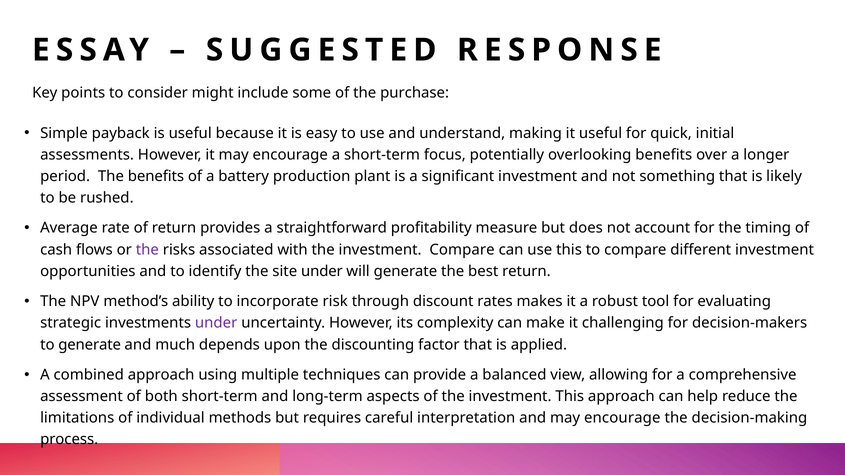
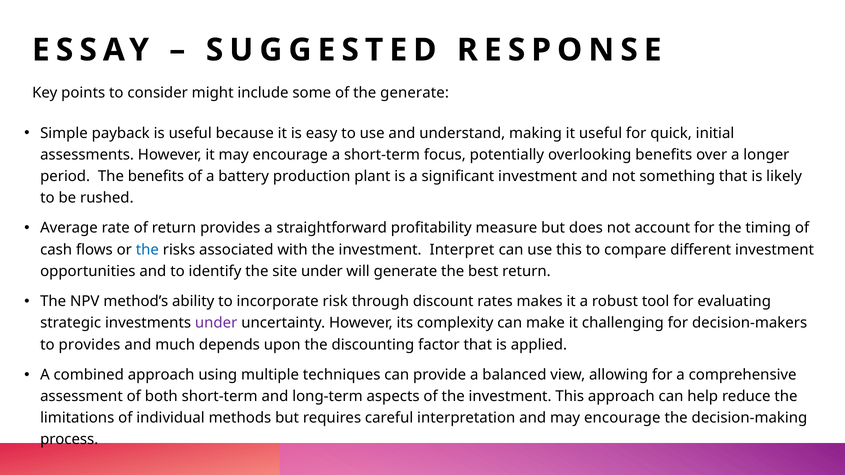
the purchase: purchase -> generate
the at (147, 250) colour: purple -> blue
investment Compare: Compare -> Interpret
to generate: generate -> provides
